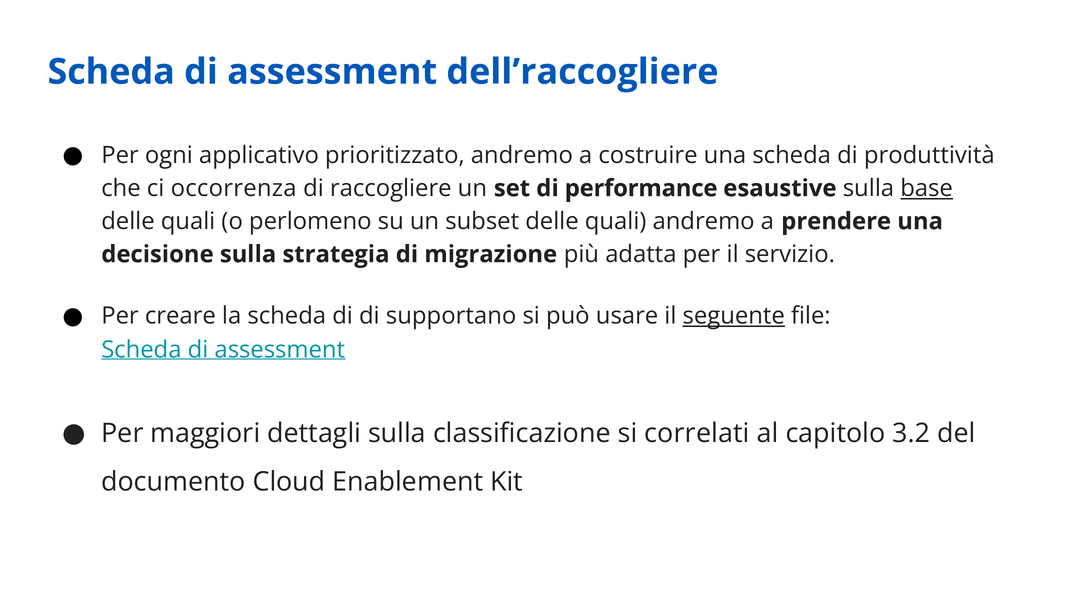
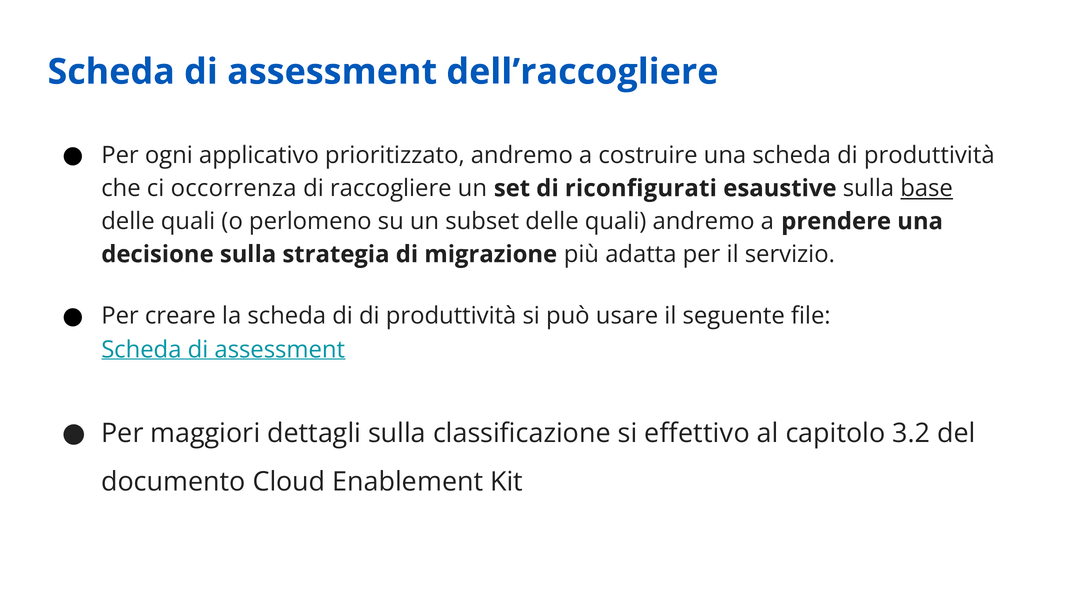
performance: performance -> riconfigurati
di di supportano: supportano -> produttività
seguente underline: present -> none
correlati: correlati -> effettivo
